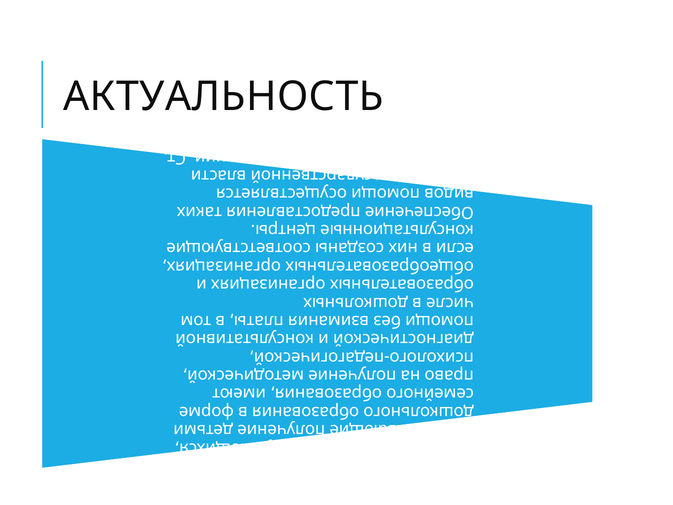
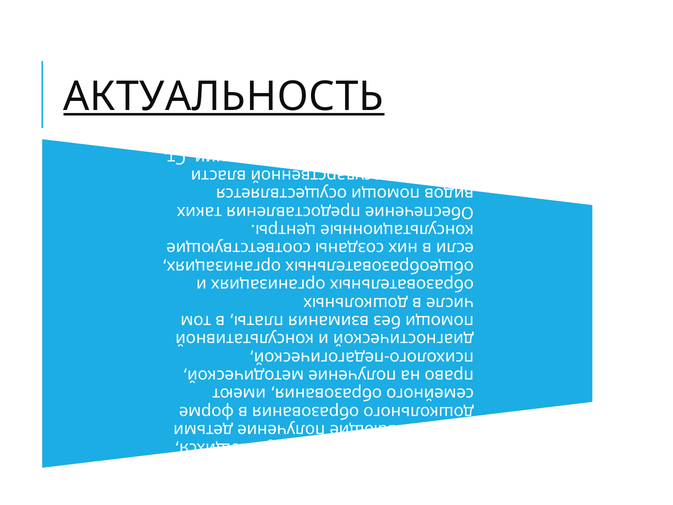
АКТУАЛЬНОСТЬ underline: none -> present
